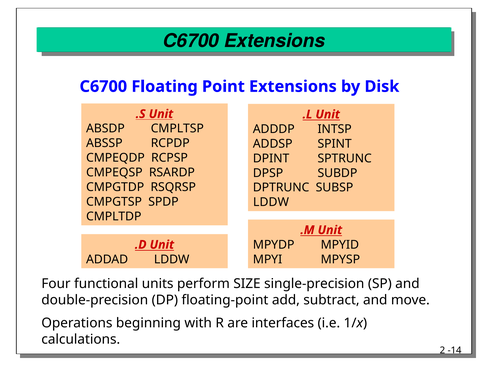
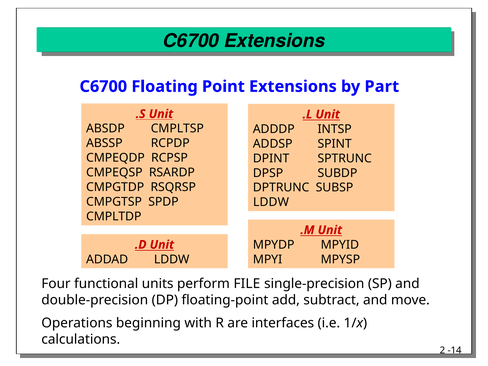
Disk: Disk -> Part
SIZE: SIZE -> FILE
